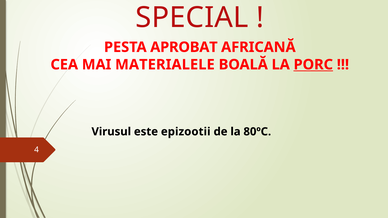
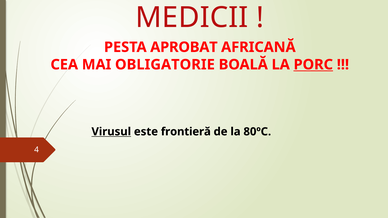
SPECIAL: SPECIAL -> MEDICII
MATERIALELE: MATERIALELE -> OBLIGATORIE
Virusul underline: none -> present
epizootii: epizootii -> frontieră
